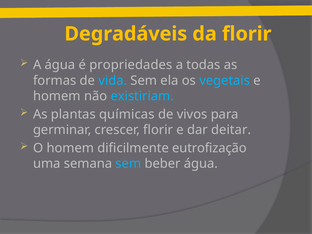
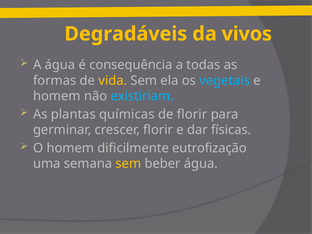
da florir: florir -> vivos
propriedades: propriedades -> consequência
vida colour: light blue -> yellow
de vivos: vivos -> florir
deitar: deitar -> físicas
sem at (128, 164) colour: light blue -> yellow
